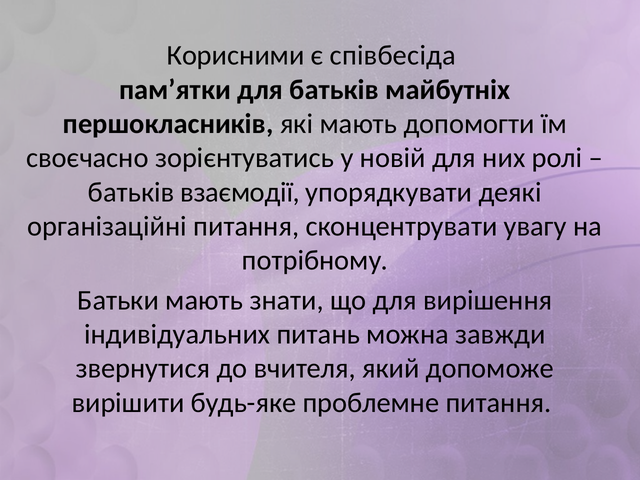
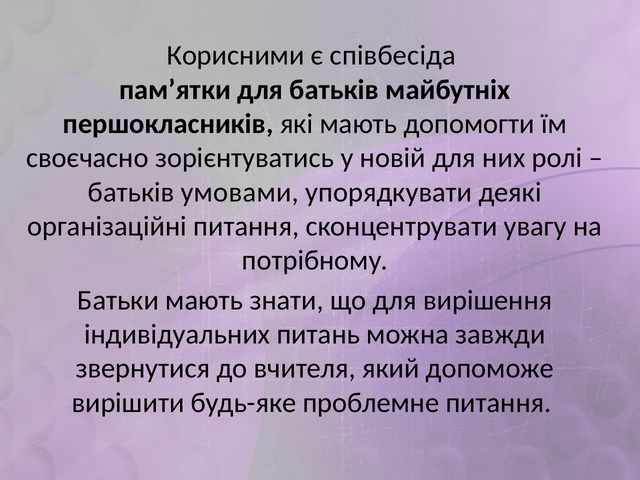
взаємодії: взаємодії -> умовами
